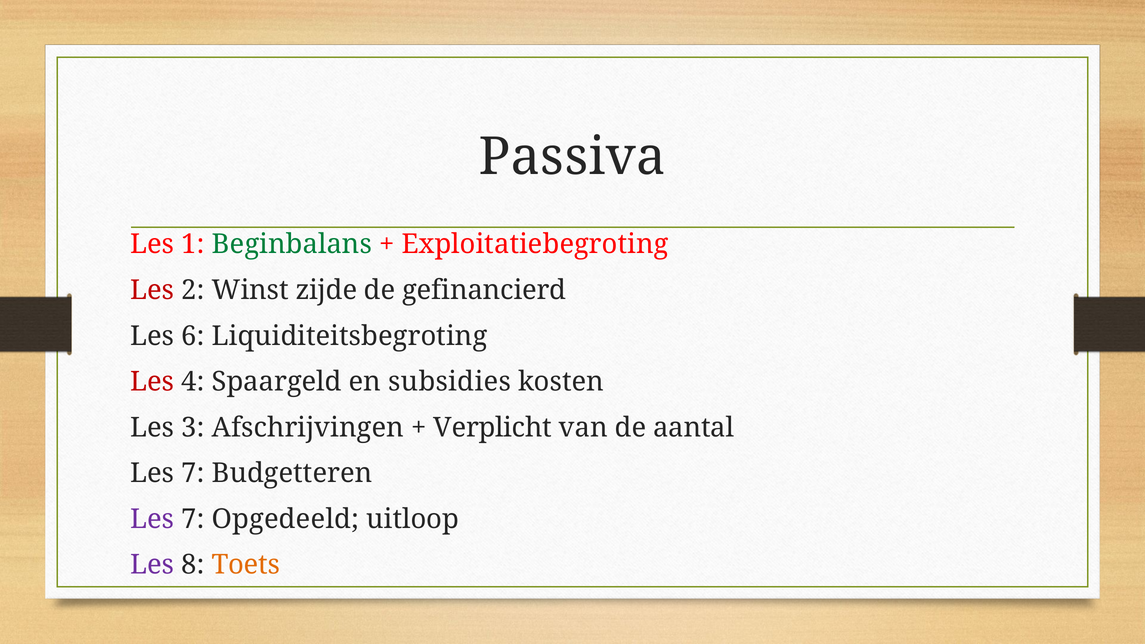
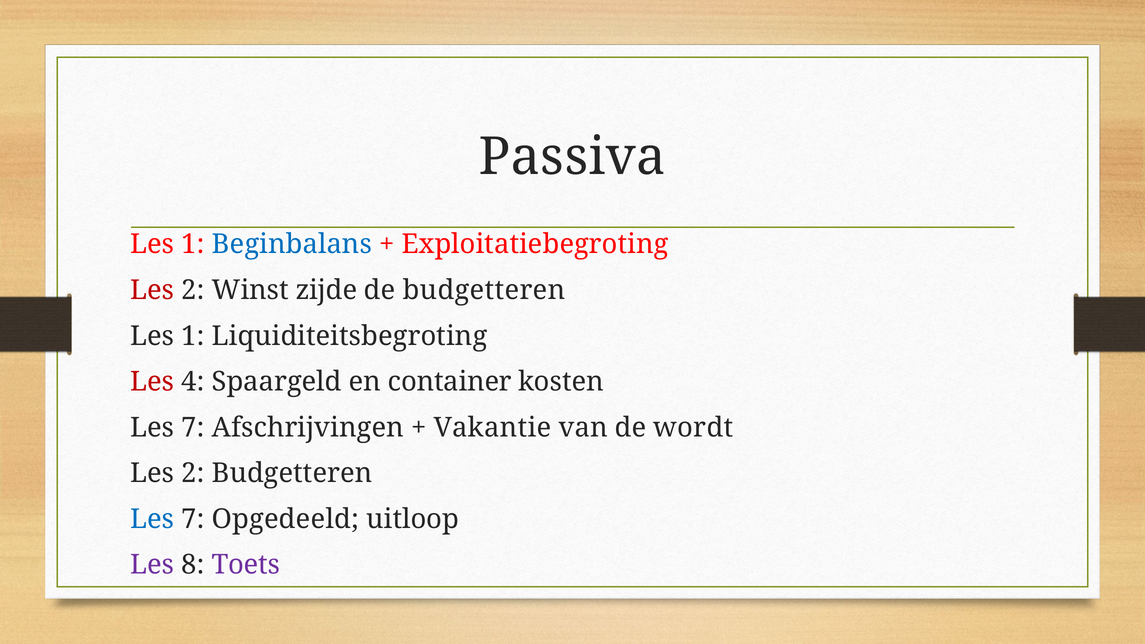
Beginbalans colour: green -> blue
de gefinancierd: gefinancierd -> budgetteren
6 at (193, 336): 6 -> 1
subsidies: subsidies -> container
3 at (193, 428): 3 -> 7
Verplicht: Verplicht -> Vakantie
aantal: aantal -> wordt
7 at (193, 473): 7 -> 2
Les at (152, 519) colour: purple -> blue
Toets colour: orange -> purple
